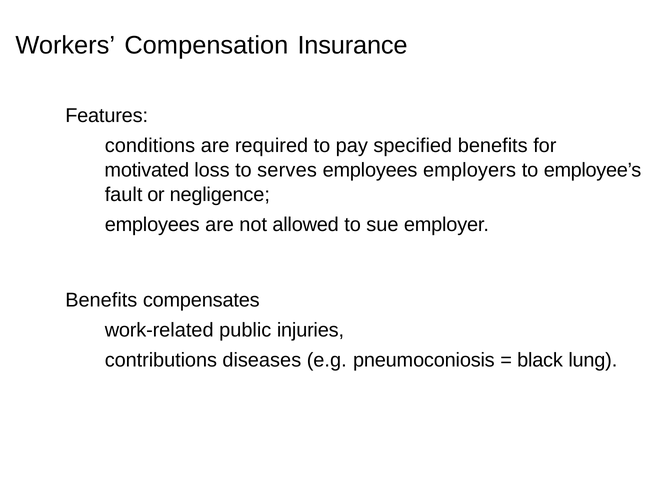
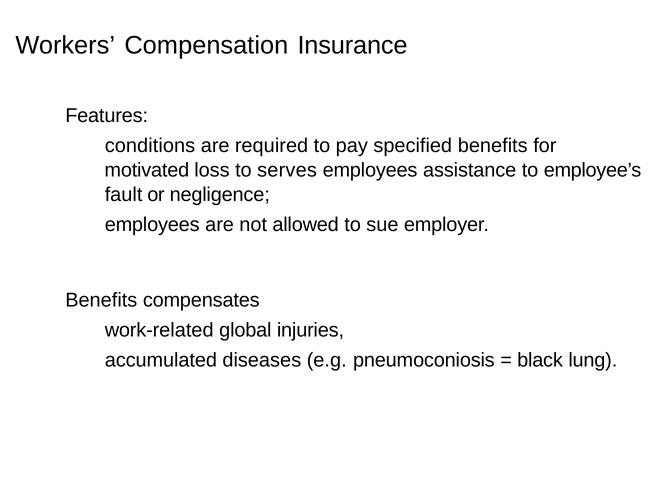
employers: employers -> assistance
public: public -> global
contributions: contributions -> accumulated
